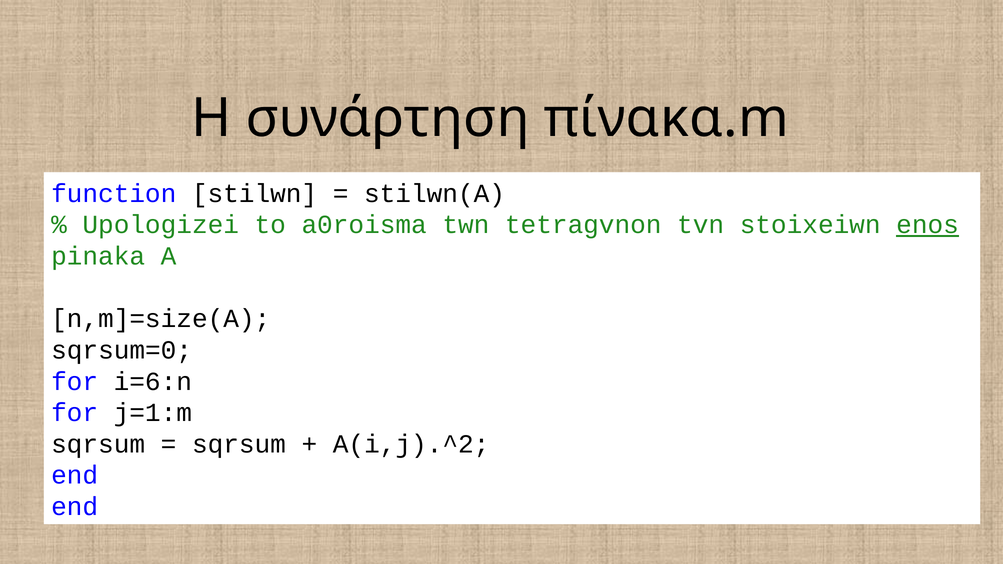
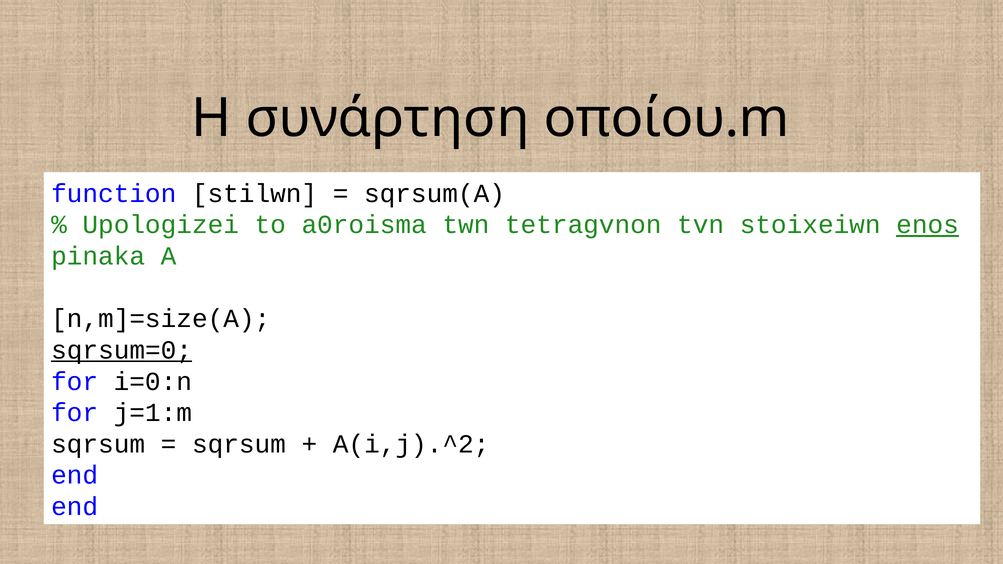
πίνακα.m: πίνακα.m -> οποίου.m
stilwn(A: stilwn(A -> sqrsum(A
sqrsum=0 underline: none -> present
i=6:n: i=6:n -> i=0:n
